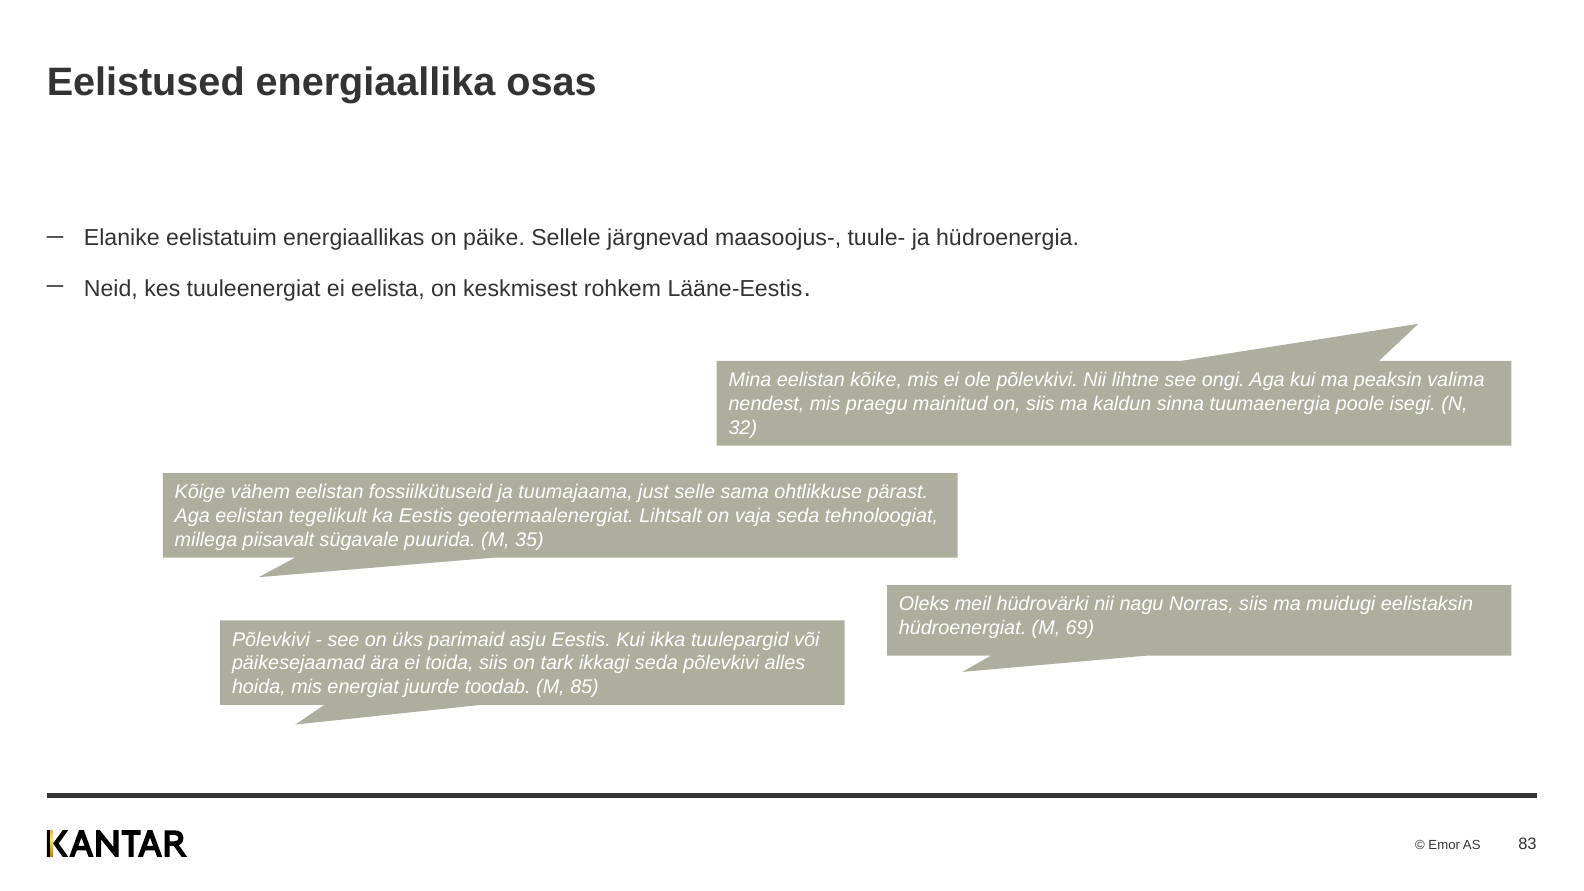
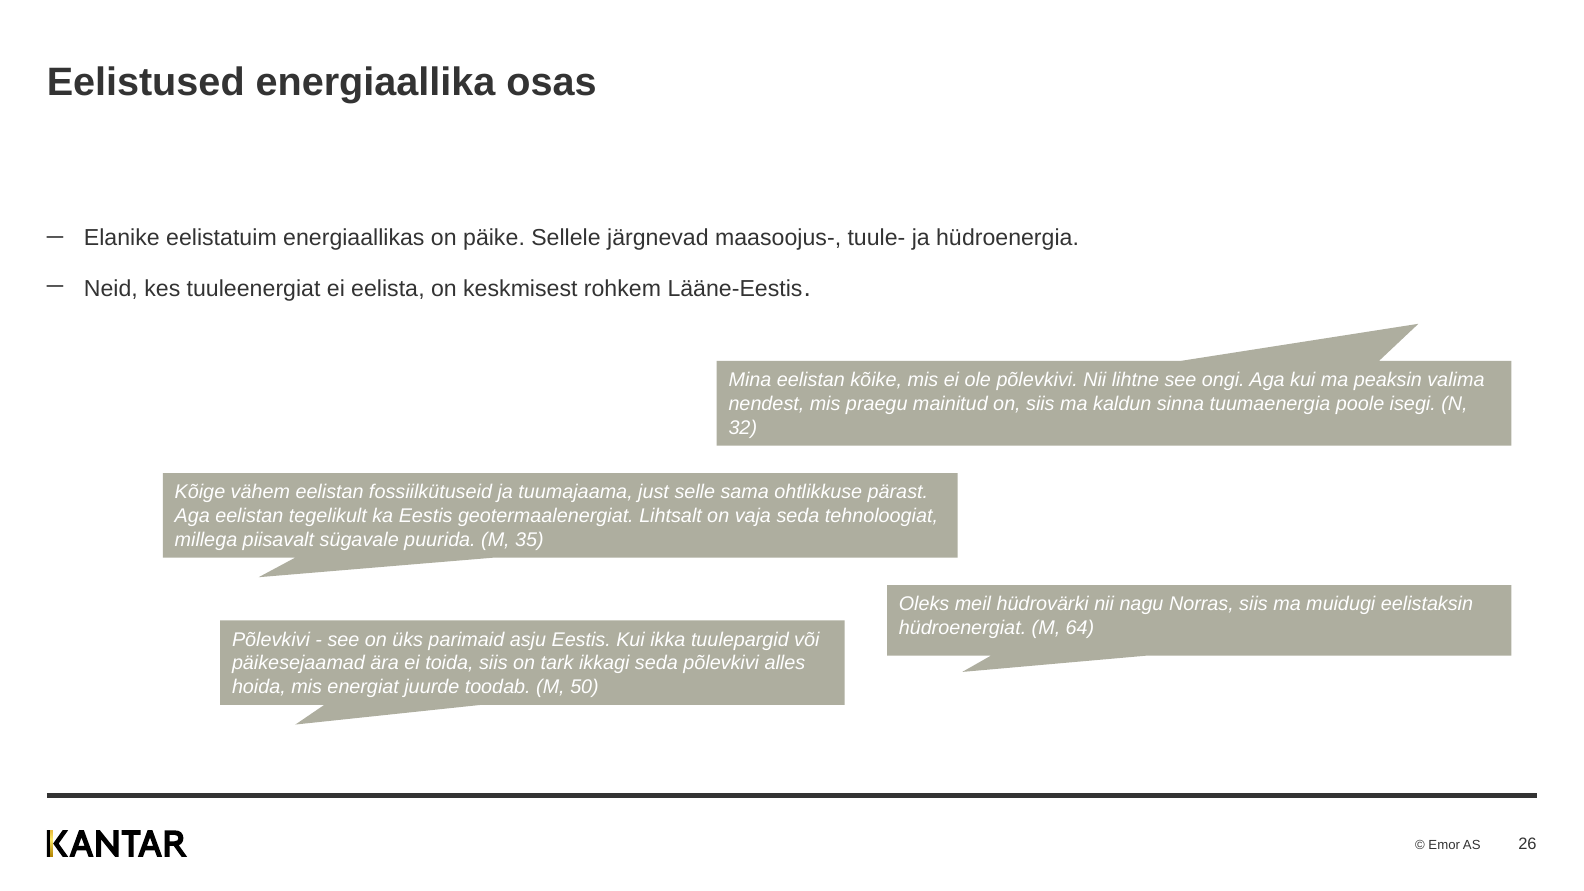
69: 69 -> 64
85: 85 -> 50
83: 83 -> 26
